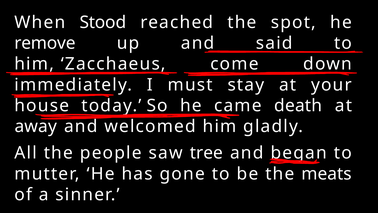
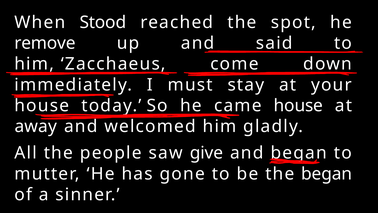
death at (298, 105): death -> house
tree: tree -> give
the meats: meats -> began
